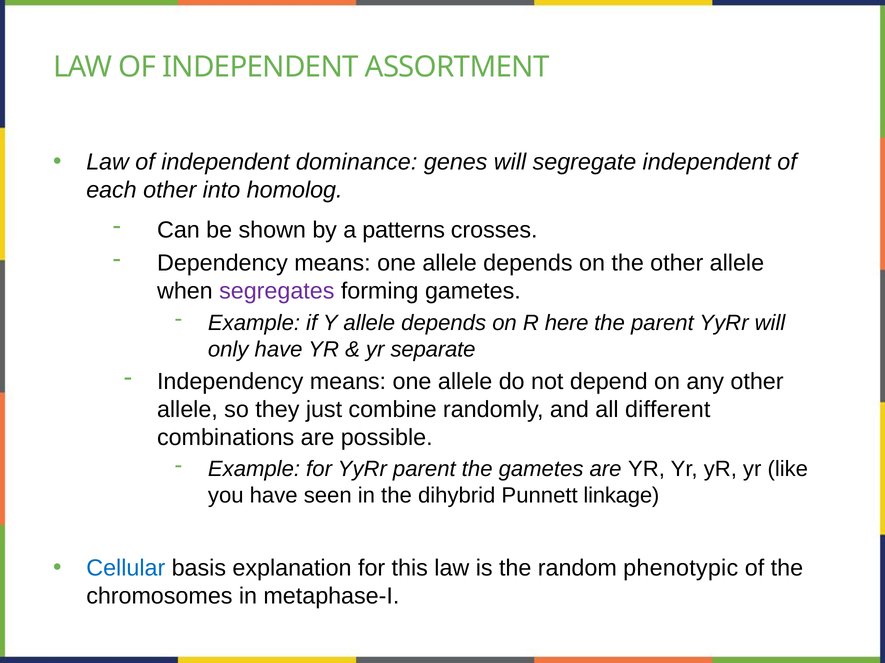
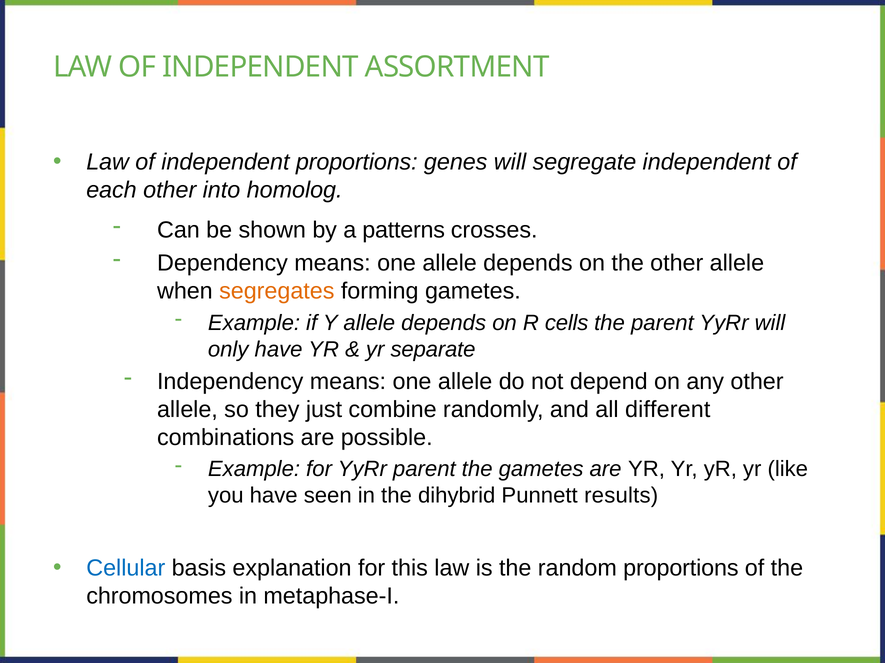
independent dominance: dominance -> proportions
segregates colour: purple -> orange
here: here -> cells
linkage: linkage -> results
random phenotypic: phenotypic -> proportions
